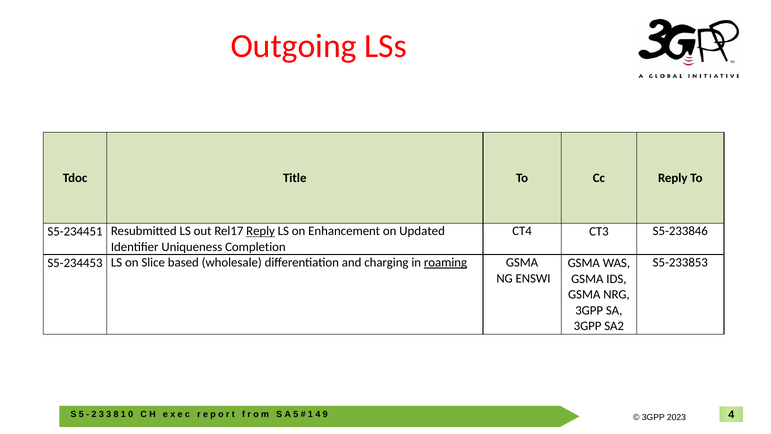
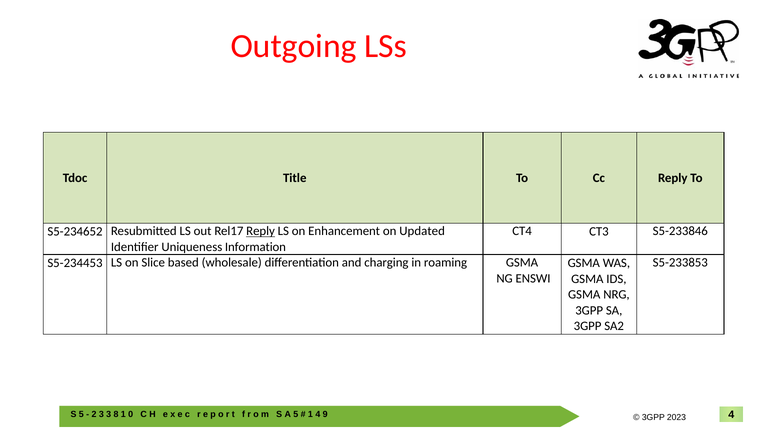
S5-234451: S5-234451 -> S5-234652
Completion: Completion -> Information
roaming underline: present -> none
